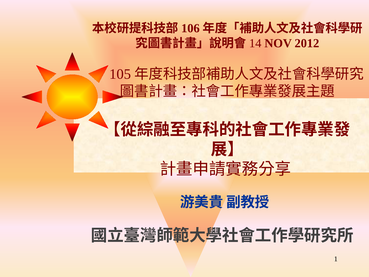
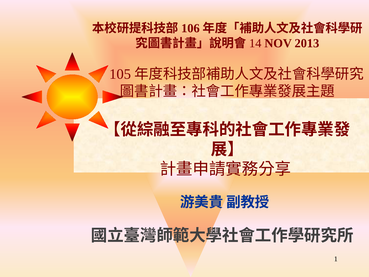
2012: 2012 -> 2013
